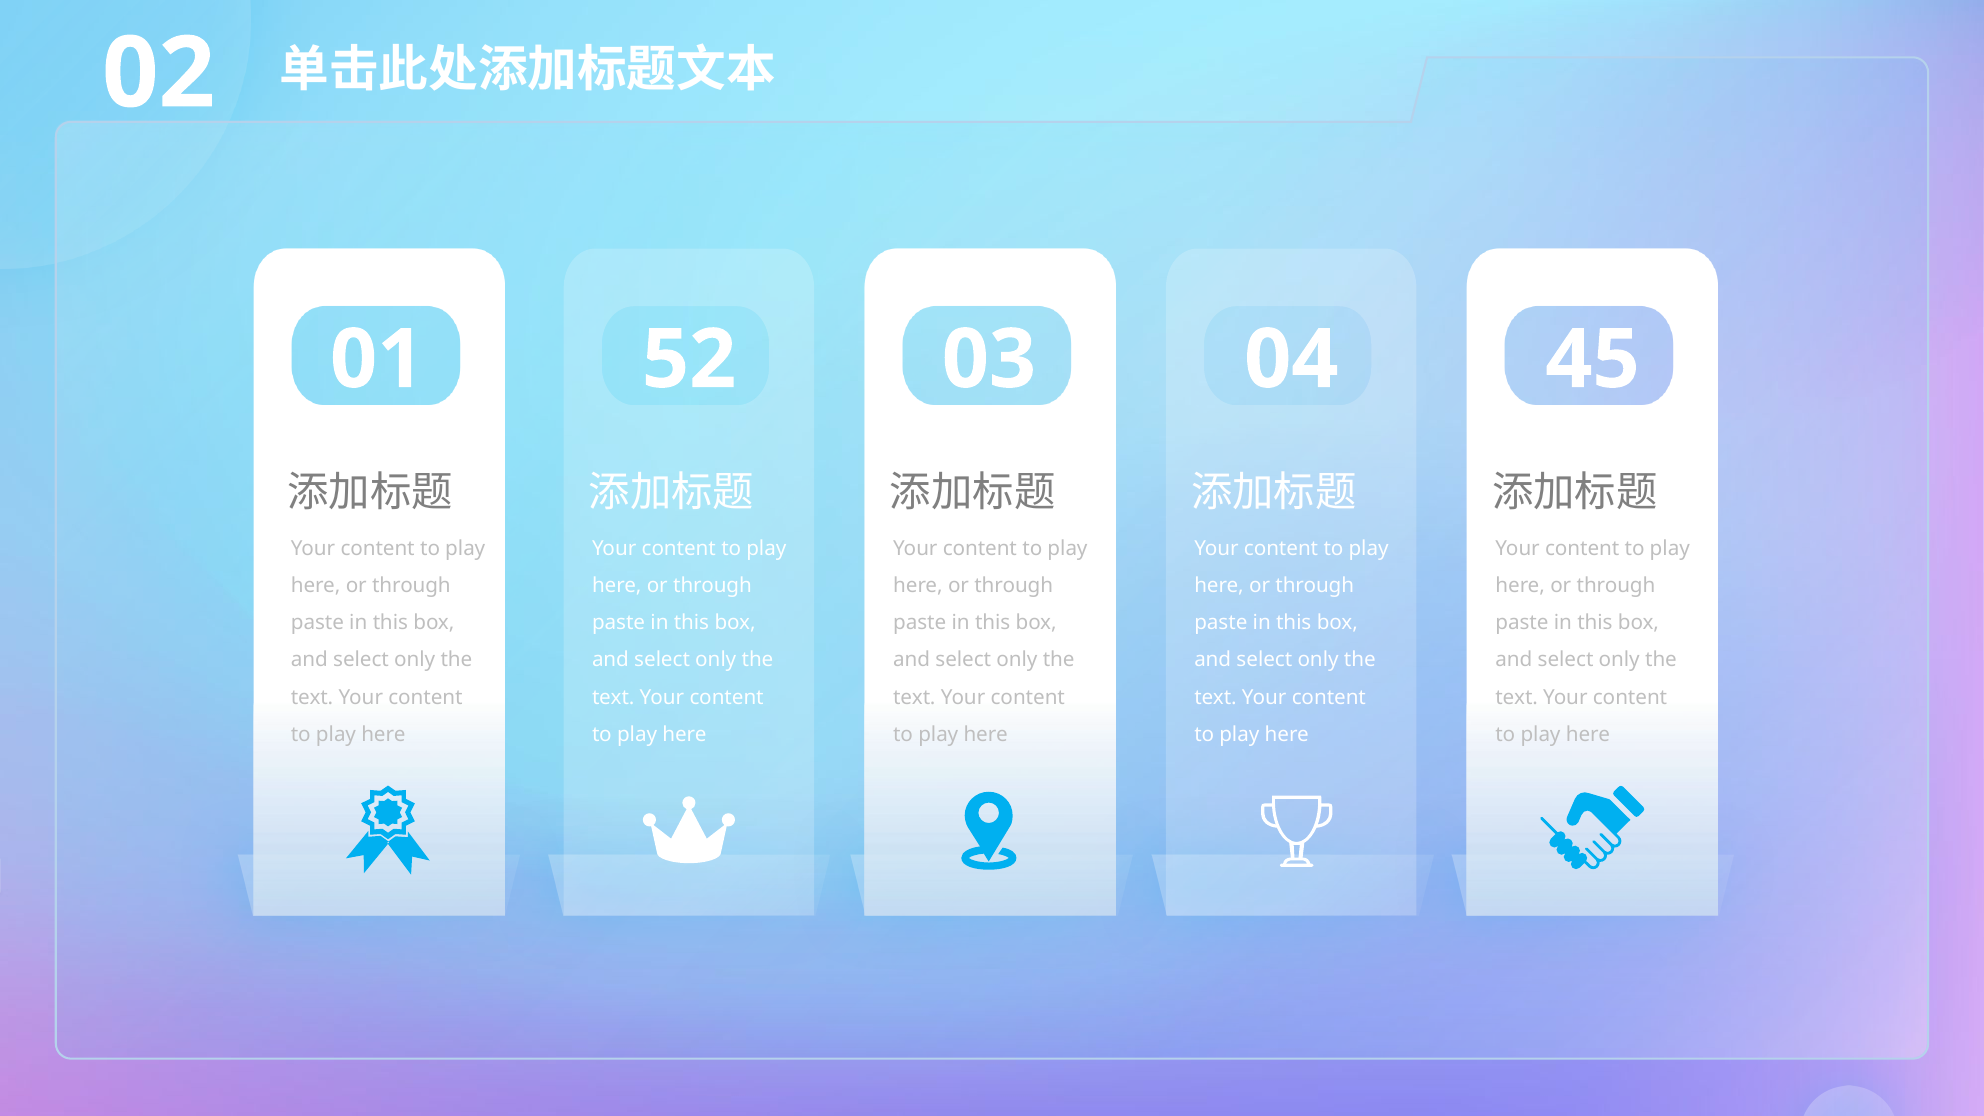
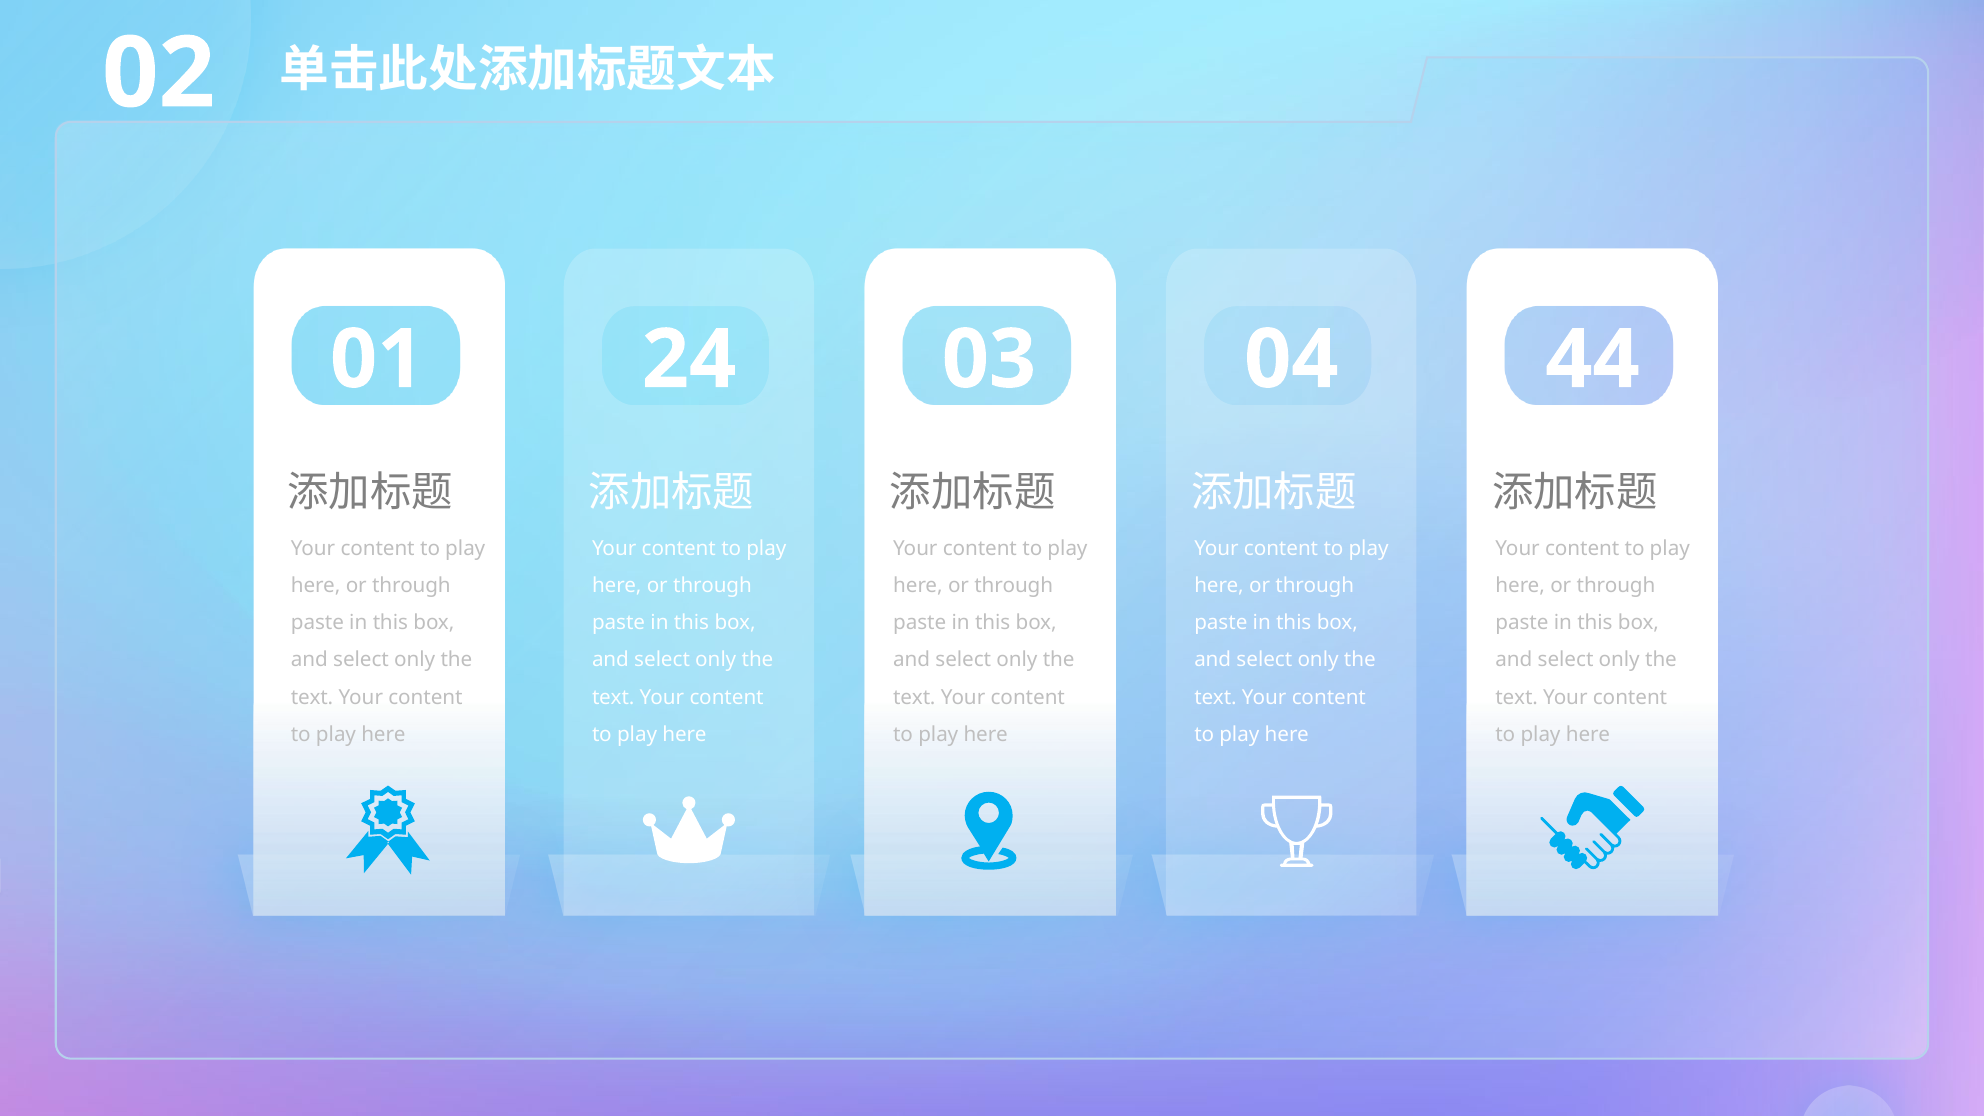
52: 52 -> 24
45: 45 -> 44
